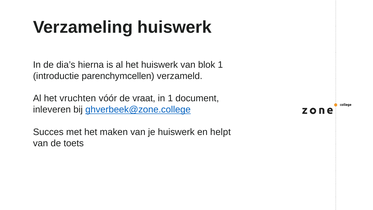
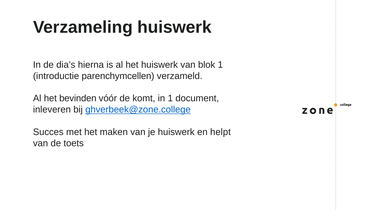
vruchten: vruchten -> bevinden
vraat: vraat -> komt
